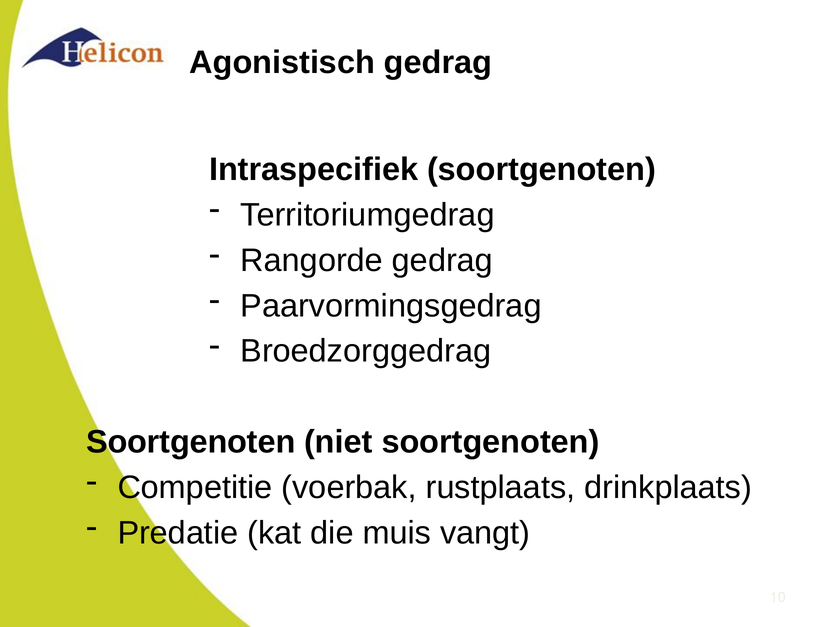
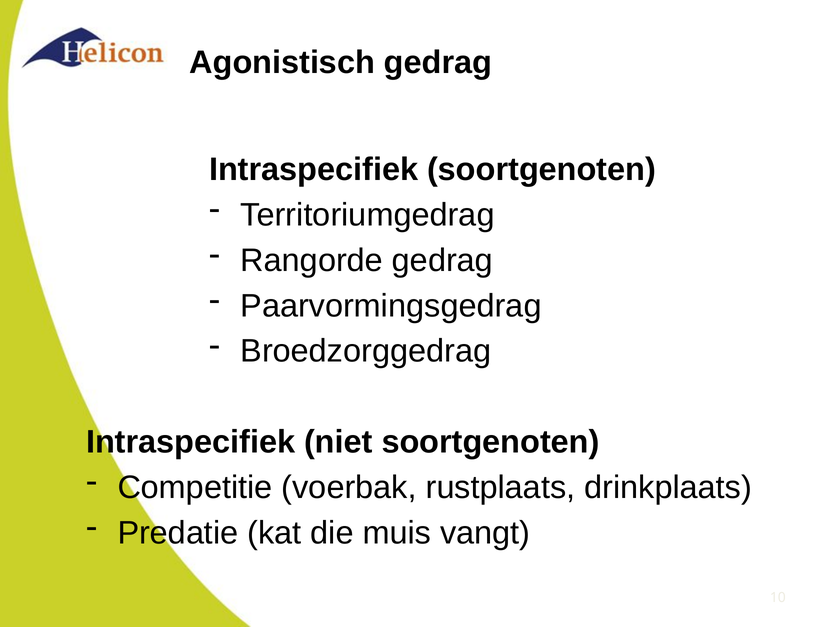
Soortgenoten at (191, 442): Soortgenoten -> Intraspecifiek
